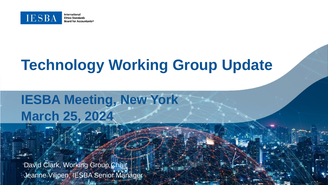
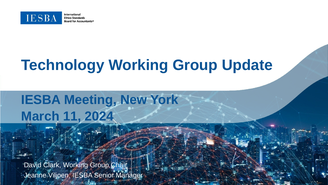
25: 25 -> 11
